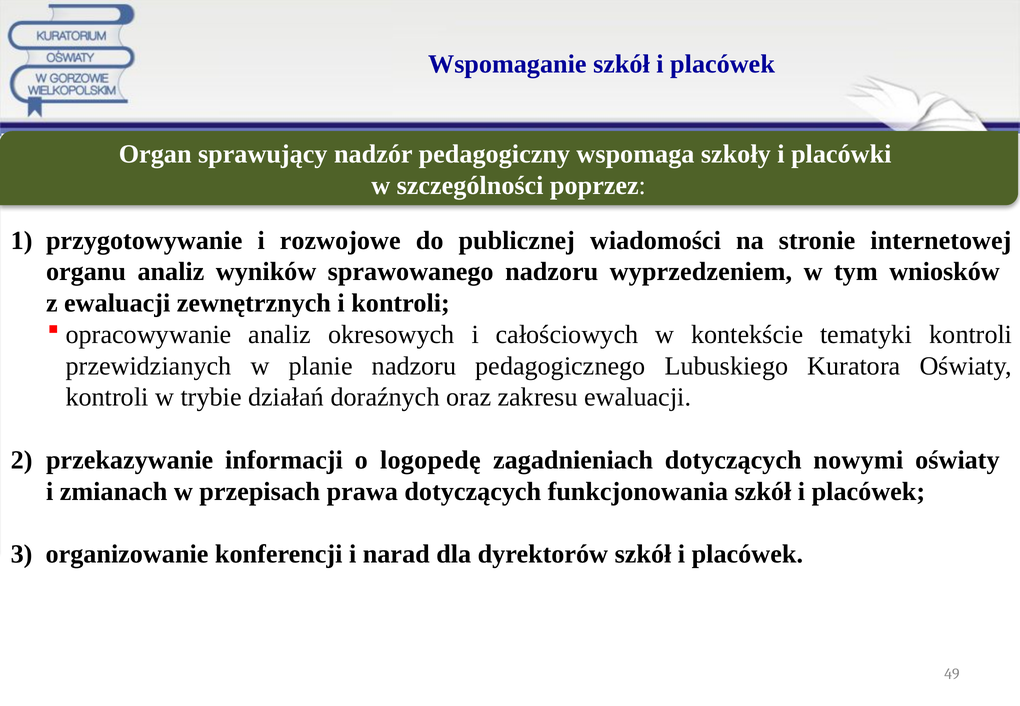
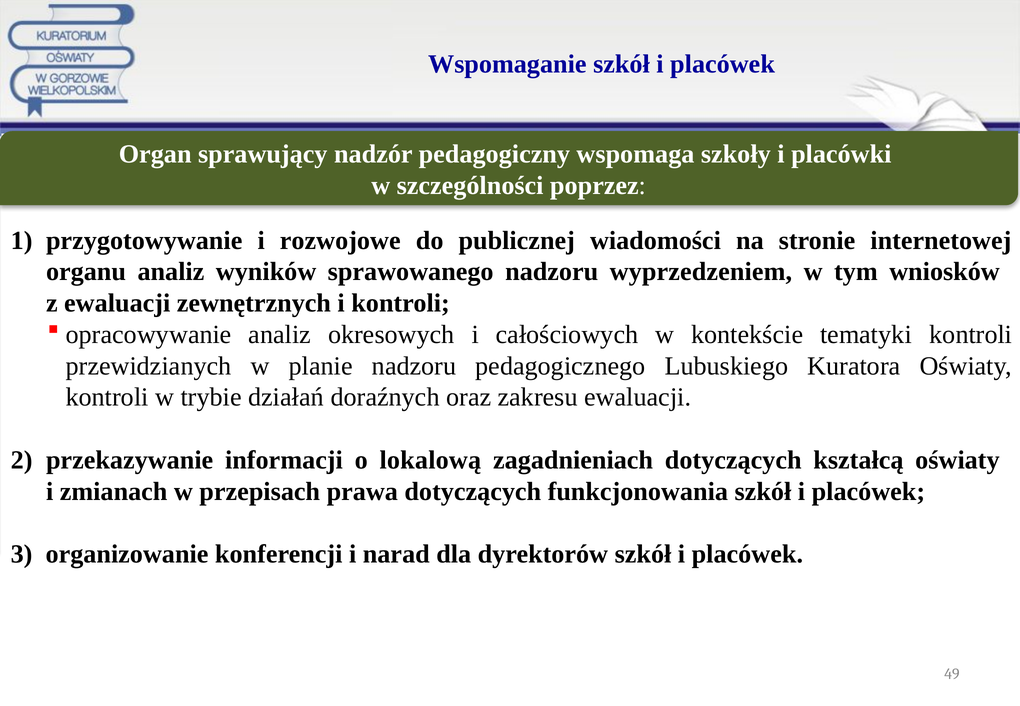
logopedę: logopedę -> lokalową
nowymi: nowymi -> kształcą
